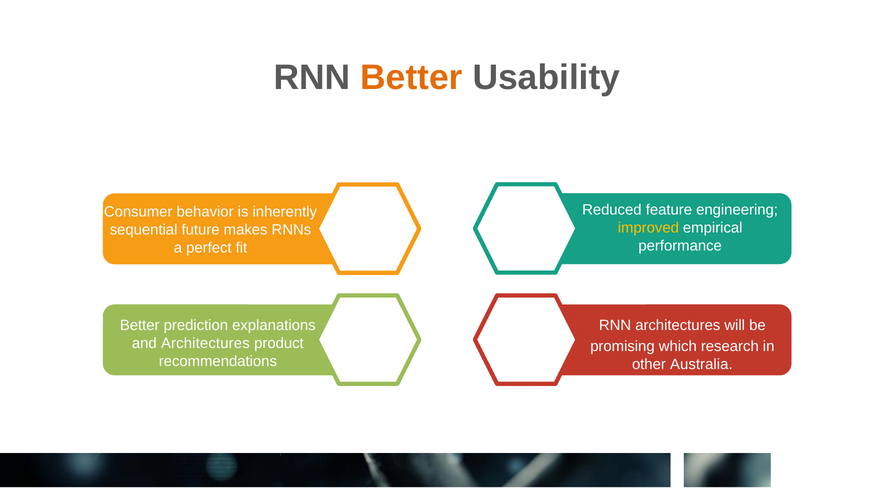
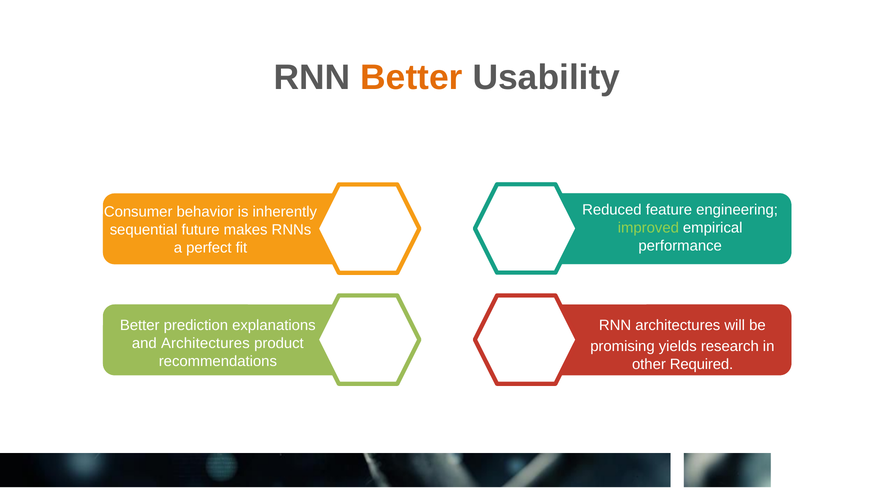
improved colour: yellow -> light green
which: which -> yields
Australia: Australia -> Required
